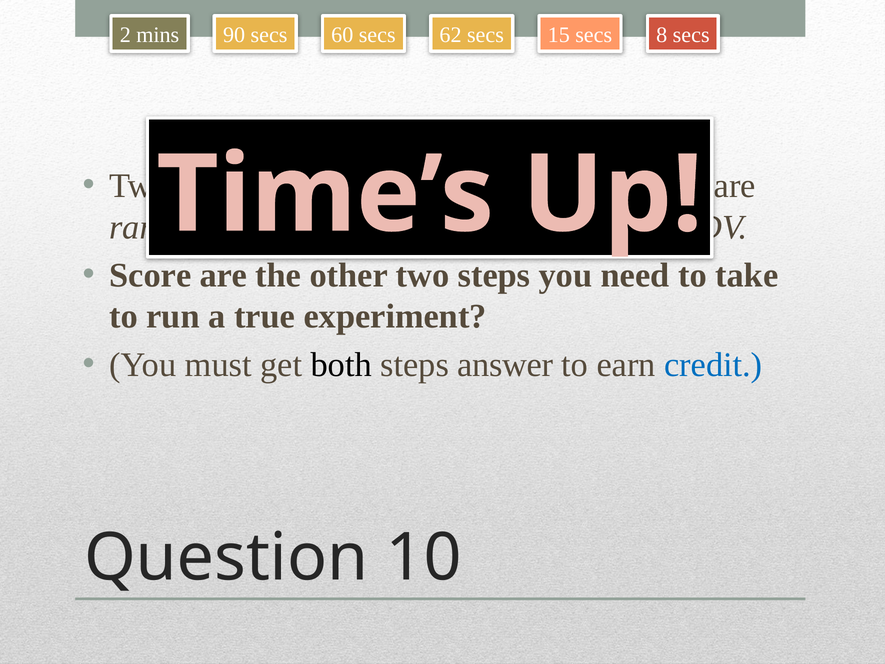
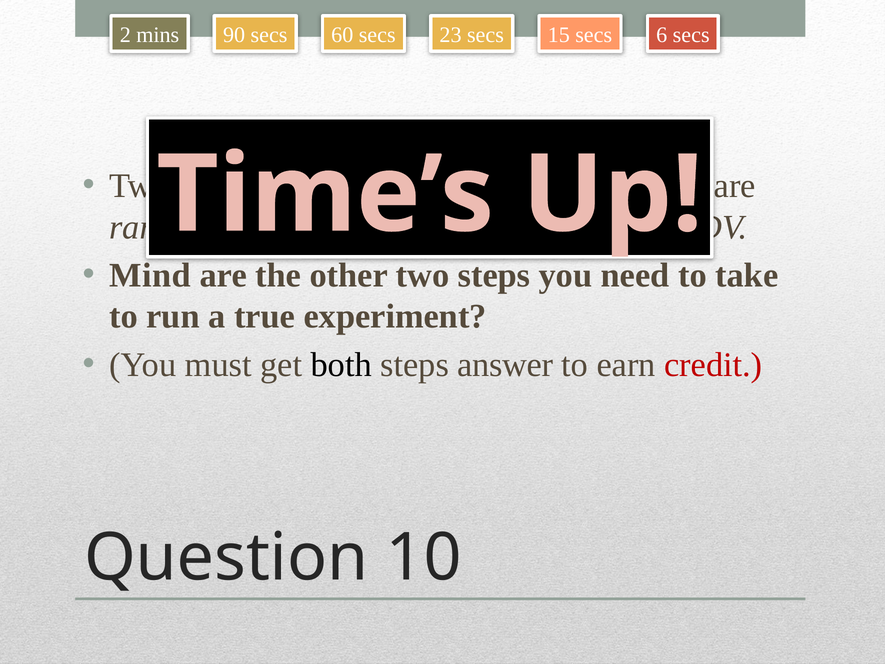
62: 62 -> 23
8: 8 -> 6
Score: Score -> Mind
credit colour: blue -> red
